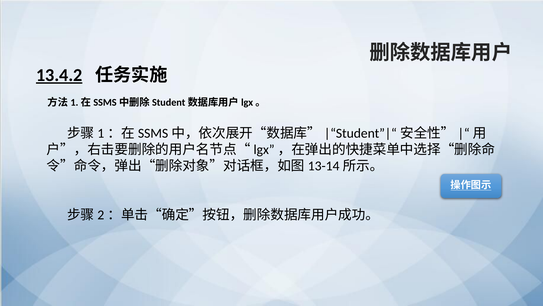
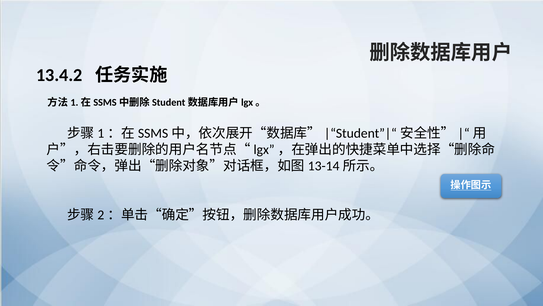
13.4.2 underline: present -> none
